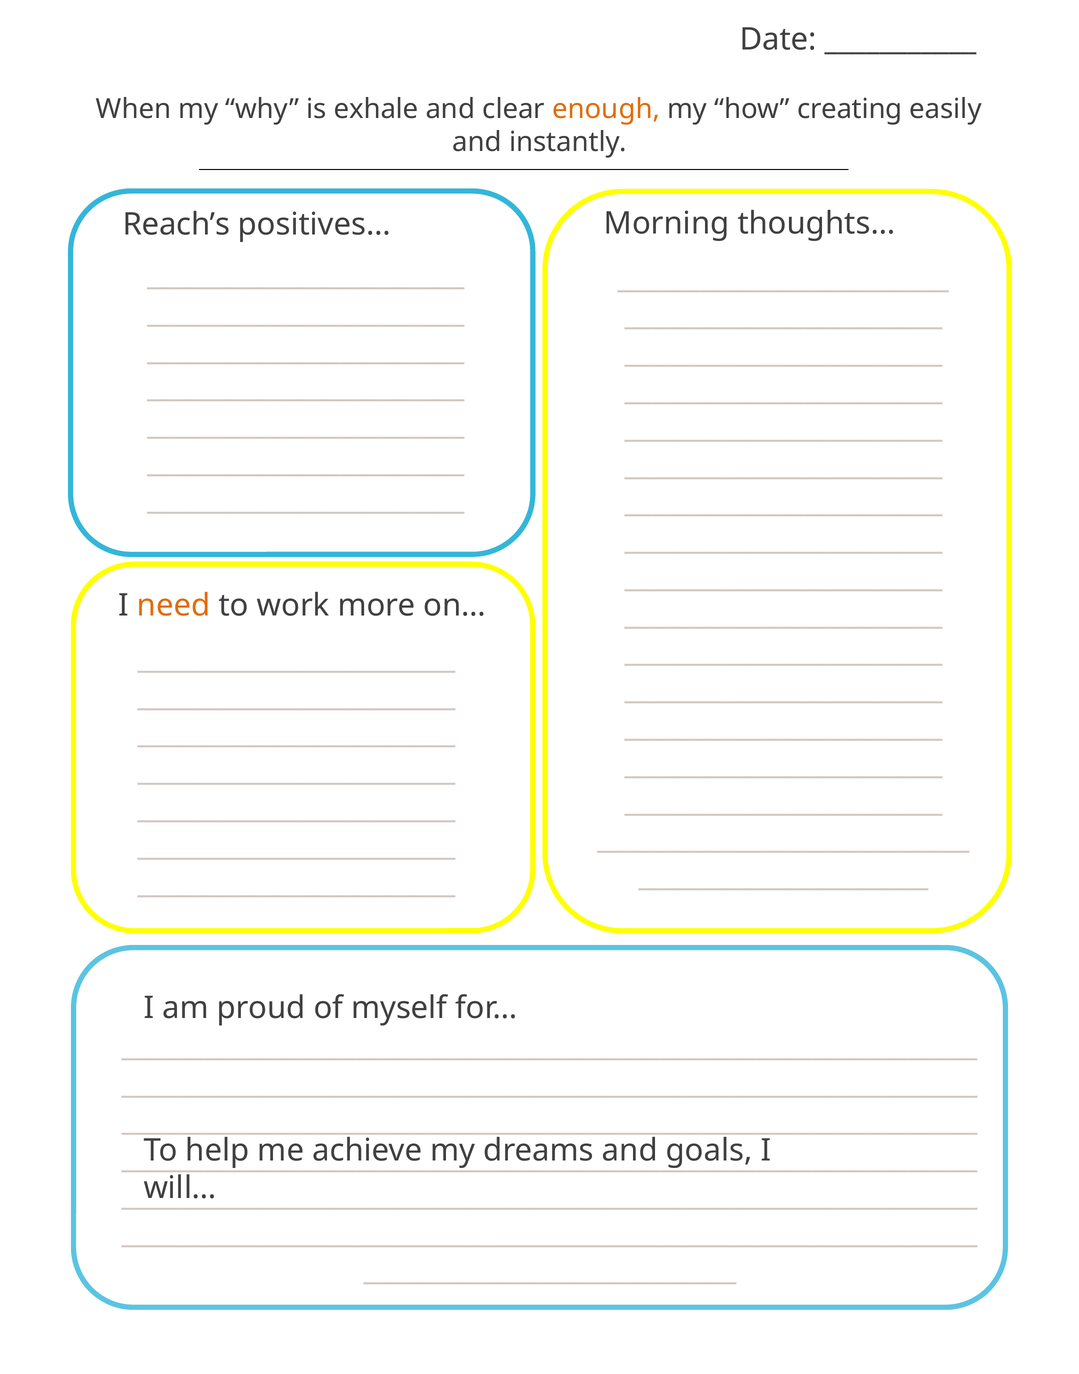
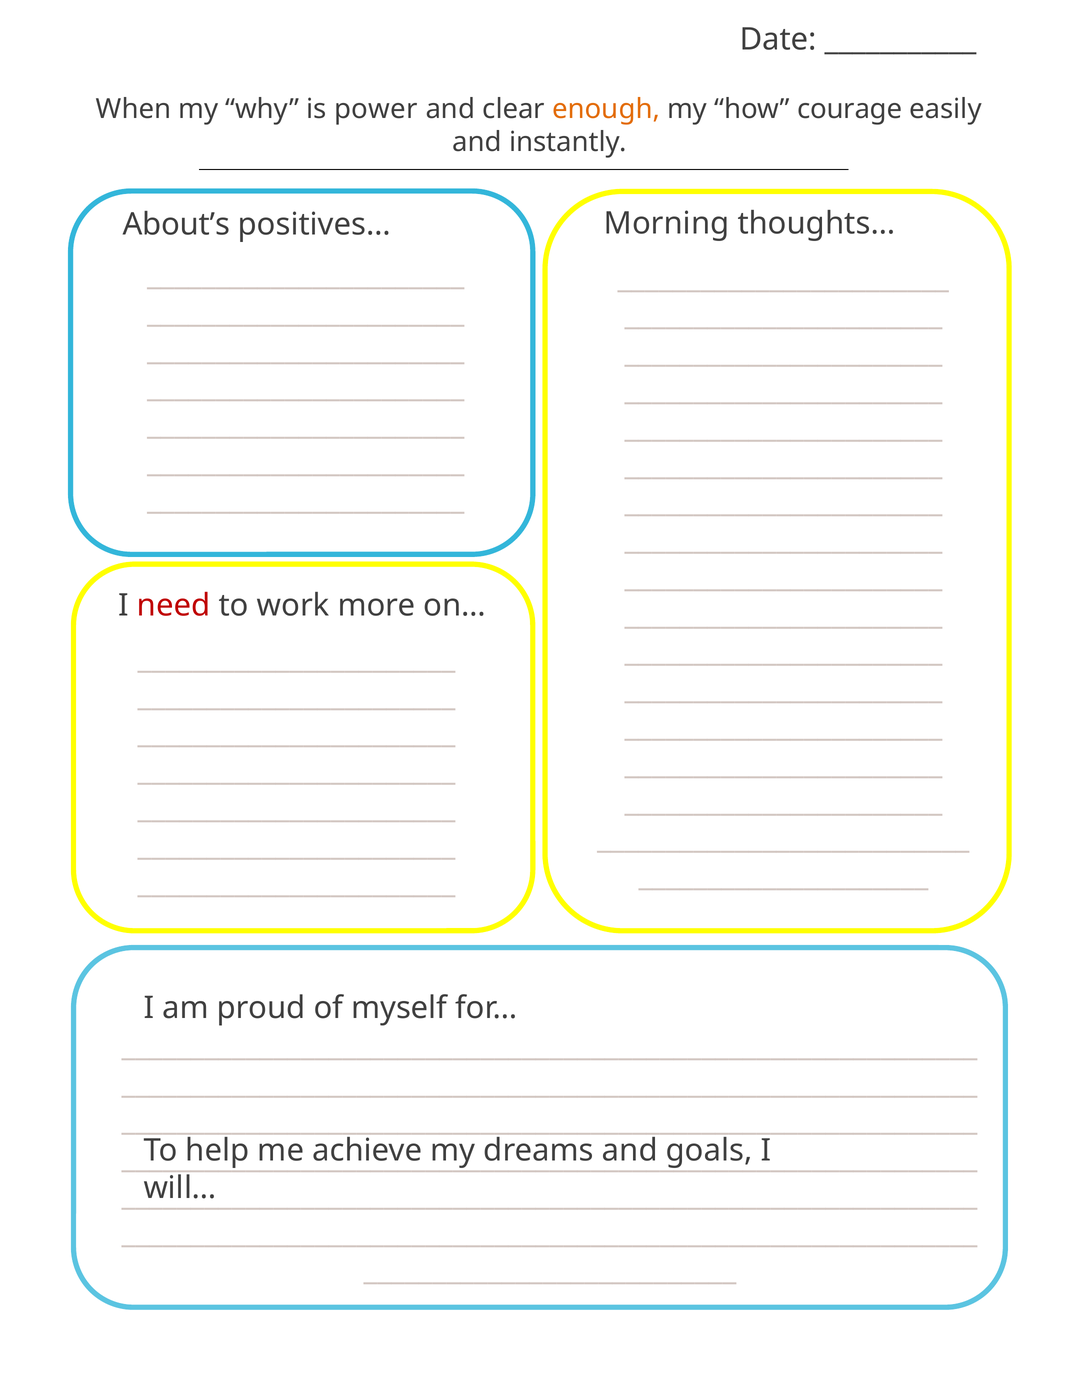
exhale: exhale -> power
creating: creating -> courage
Reach’s: Reach’s -> About’s
need colour: orange -> red
